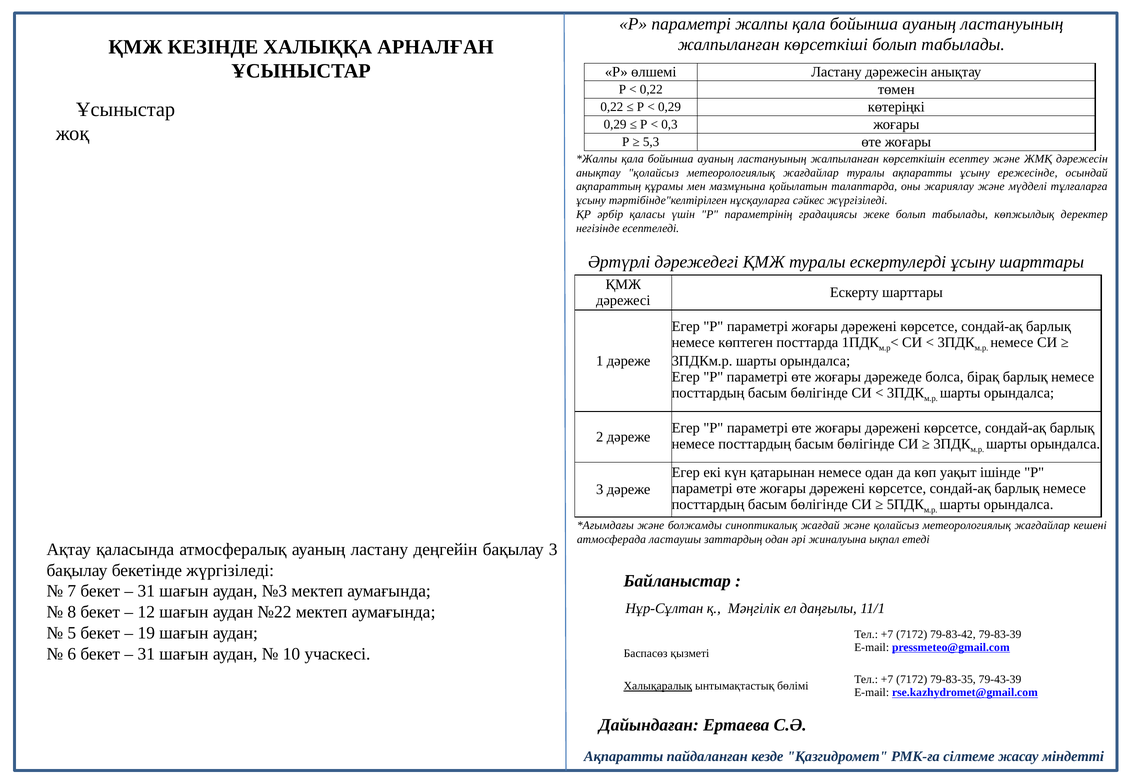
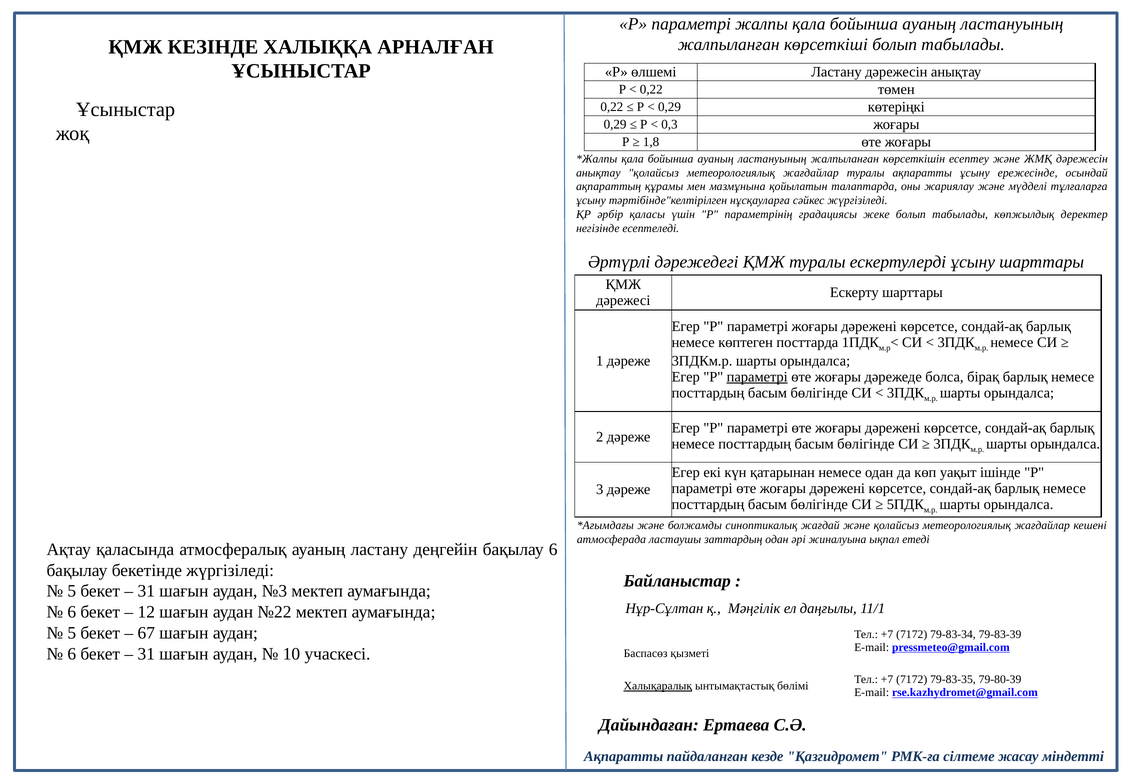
5,3: 5,3 -> 1,8
параметрі at (757, 377) underline: none -> present
бақылау 3: 3 -> 6
7 at (72, 591): 7 -> 5
8 at (72, 612): 8 -> 6
19: 19 -> 67
79-83-42: 79-83-42 -> 79-83-34
79-43-39: 79-43-39 -> 79-80-39
